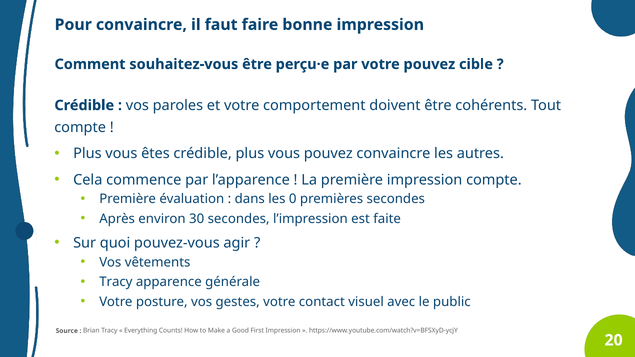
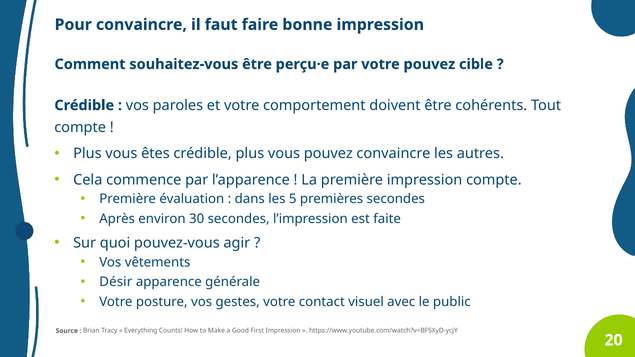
0: 0 -> 5
Tracy at (116, 282): Tracy -> Désir
